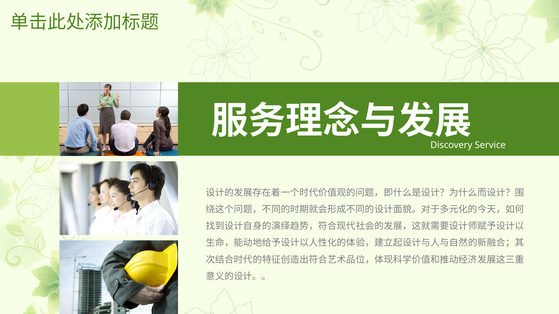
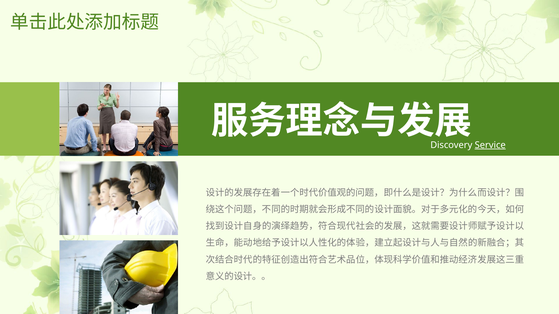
Service underline: none -> present
